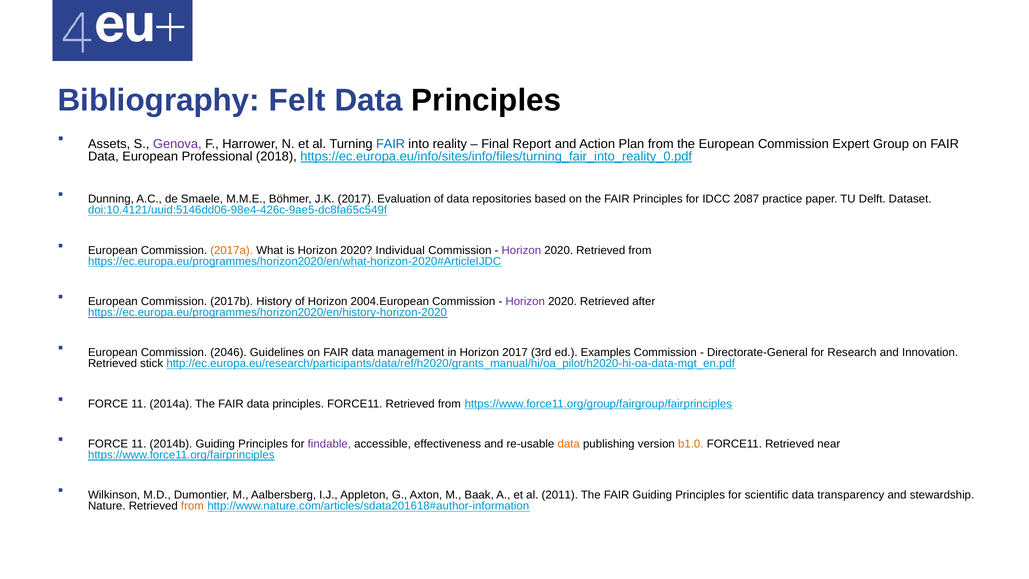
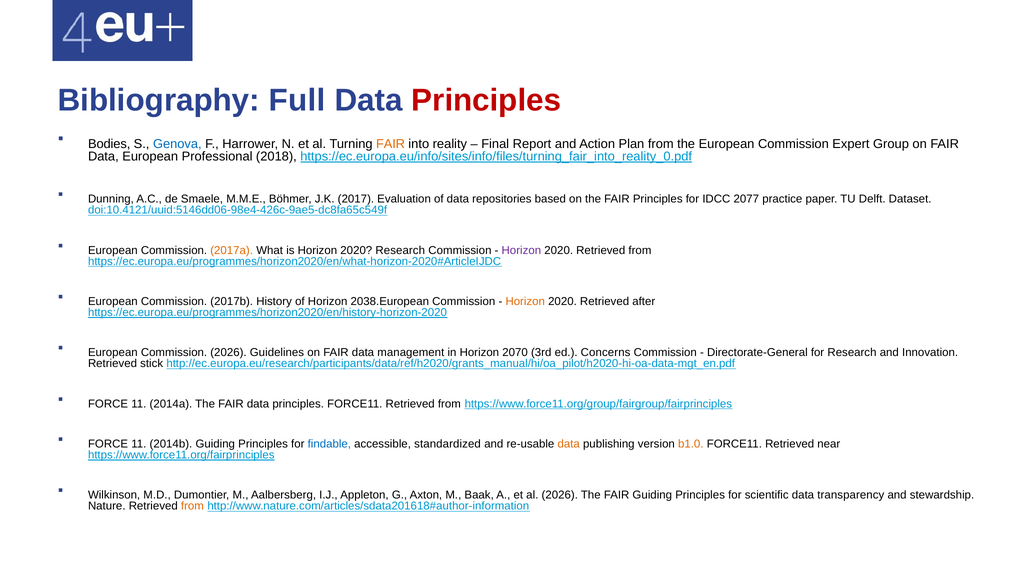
Felt: Felt -> Full
Principles at (486, 100) colour: black -> red
Assets: Assets -> Bodies
Genova colour: purple -> blue
FAIR at (391, 144) colour: blue -> orange
2087: 2087 -> 2077
2020 Individual: Individual -> Research
2004.European: 2004.European -> 2038.European
Horizon at (525, 301) colour: purple -> orange
Commission 2046: 2046 -> 2026
Horizon 2017: 2017 -> 2070
Examples: Examples -> Concerns
findable colour: purple -> blue
effectiveness: effectiveness -> standardized
al 2011: 2011 -> 2026
